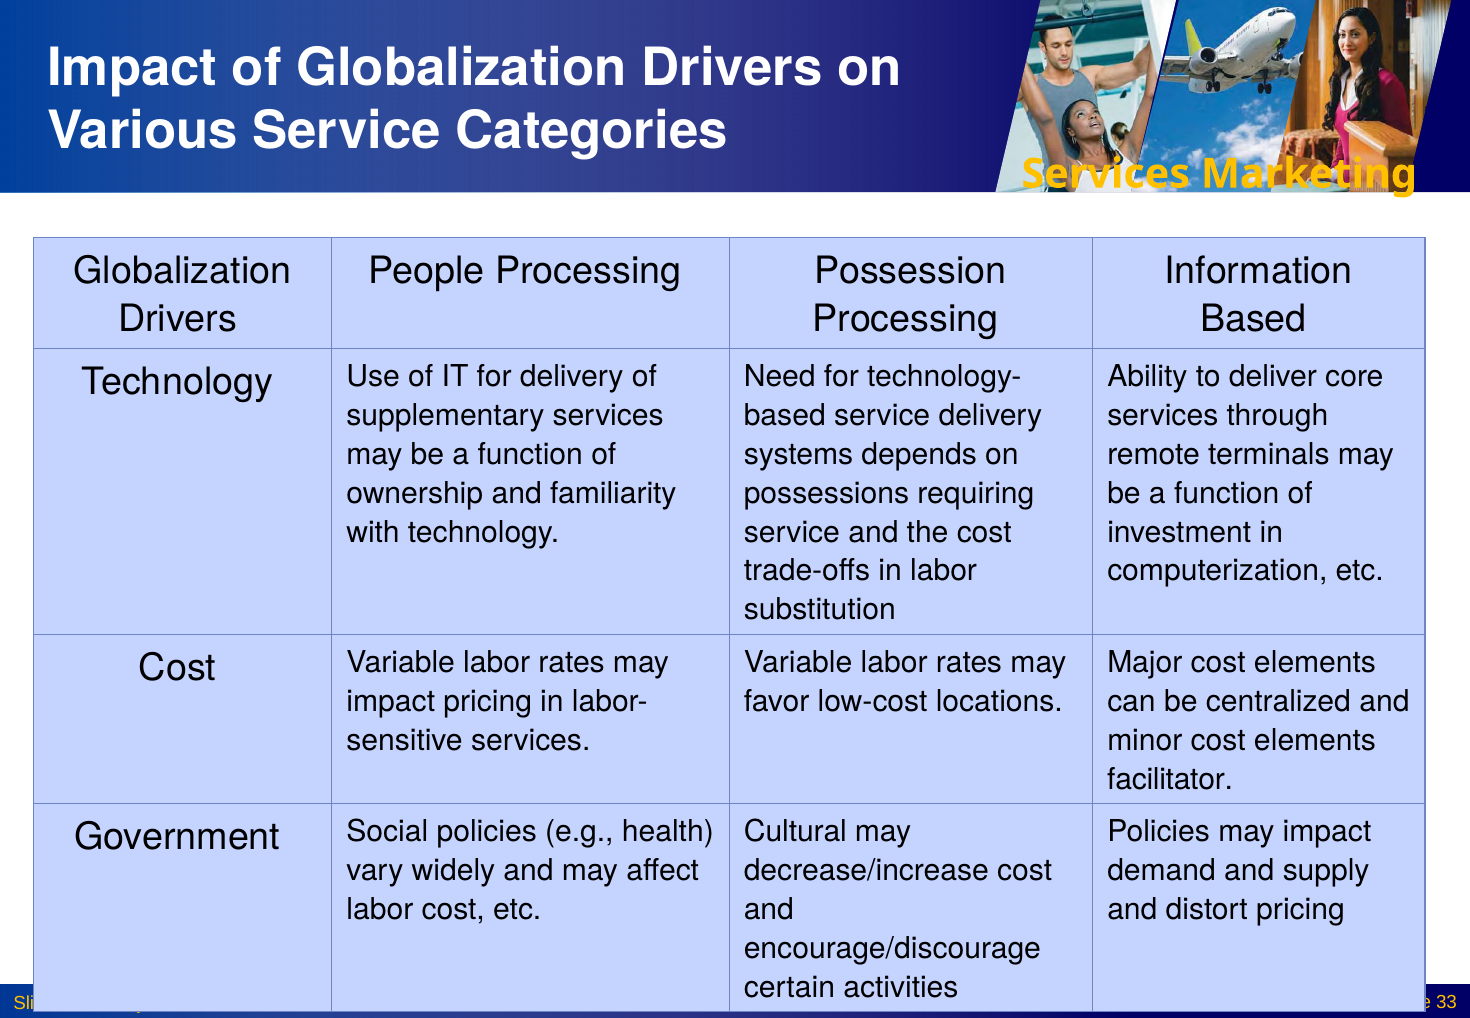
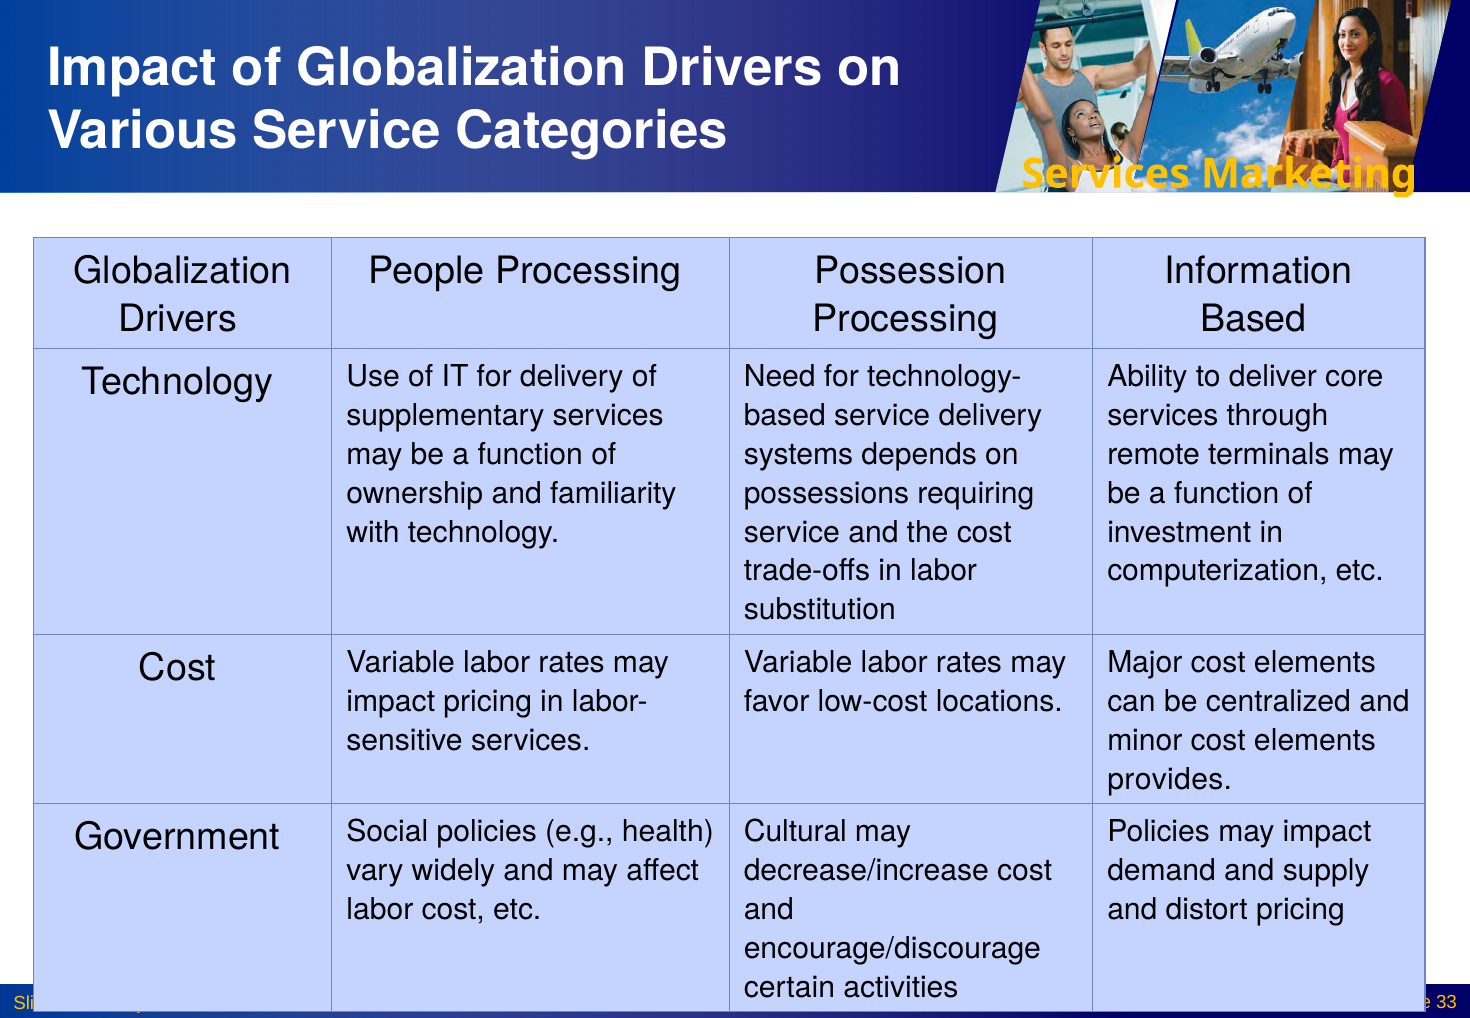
facilitator: facilitator -> provides
